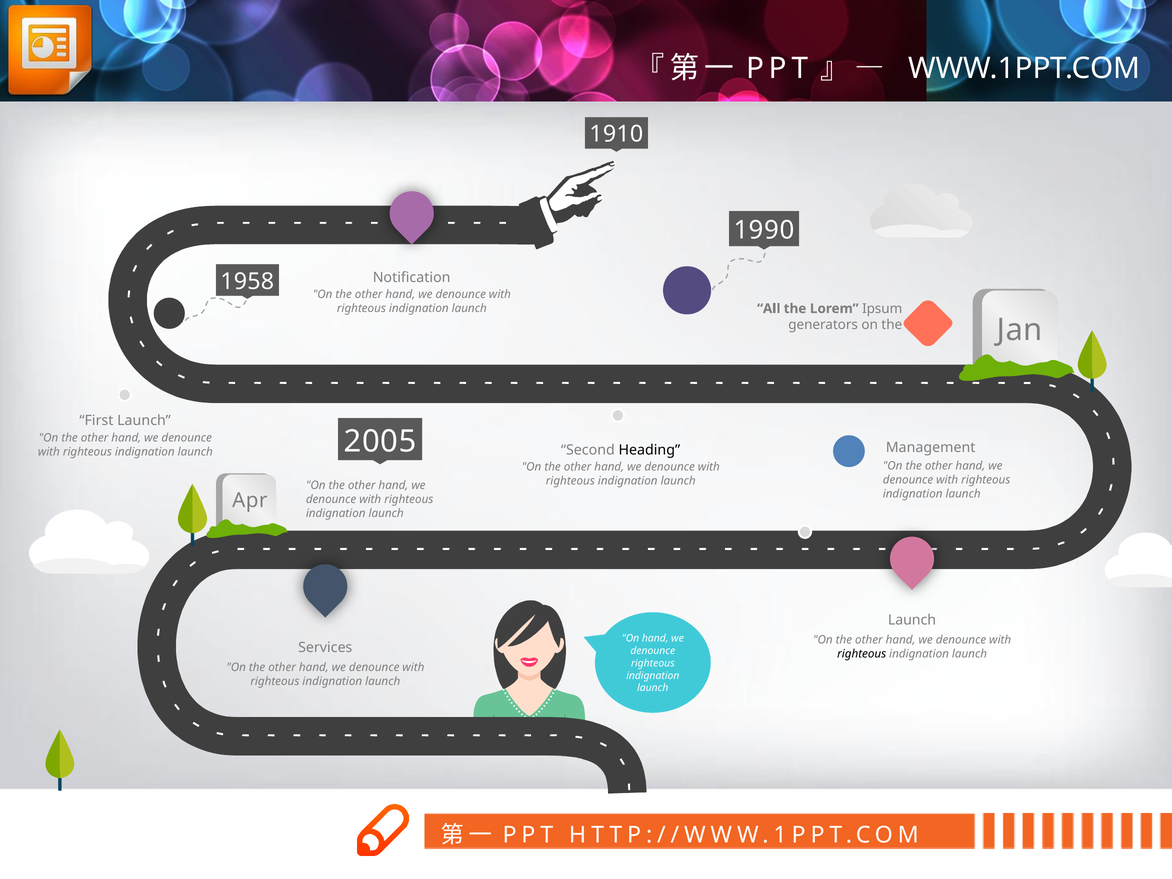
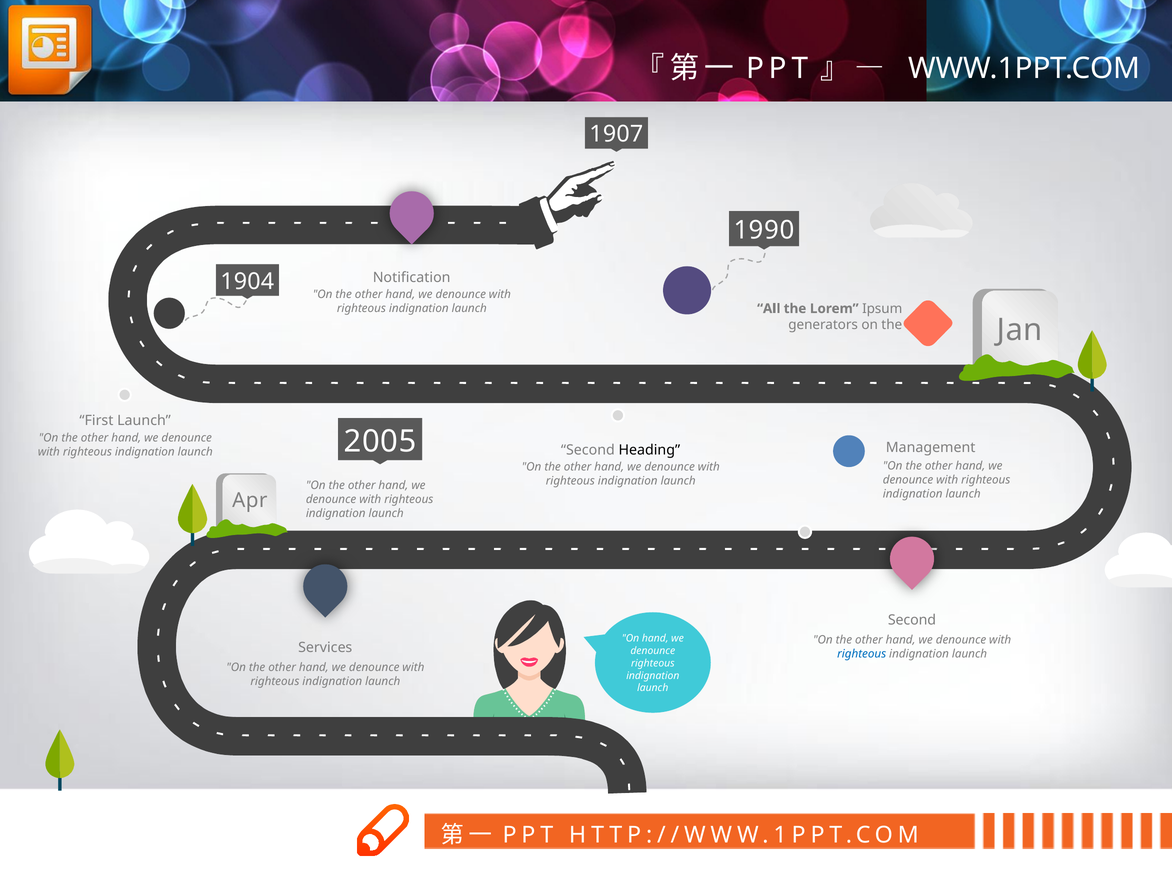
1910: 1910 -> 1907
1958: 1958 -> 1904
Launch at (912, 620): Launch -> Second
righteous at (862, 654) colour: black -> blue
